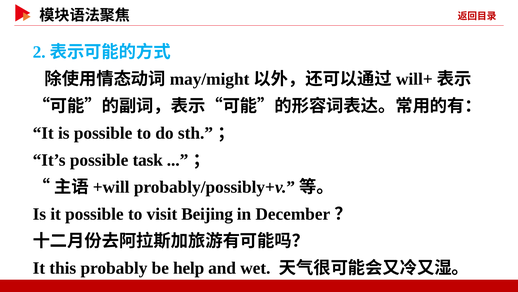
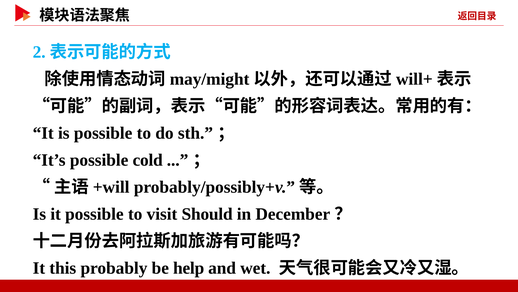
task: task -> cold
Beijing: Beijing -> Should
